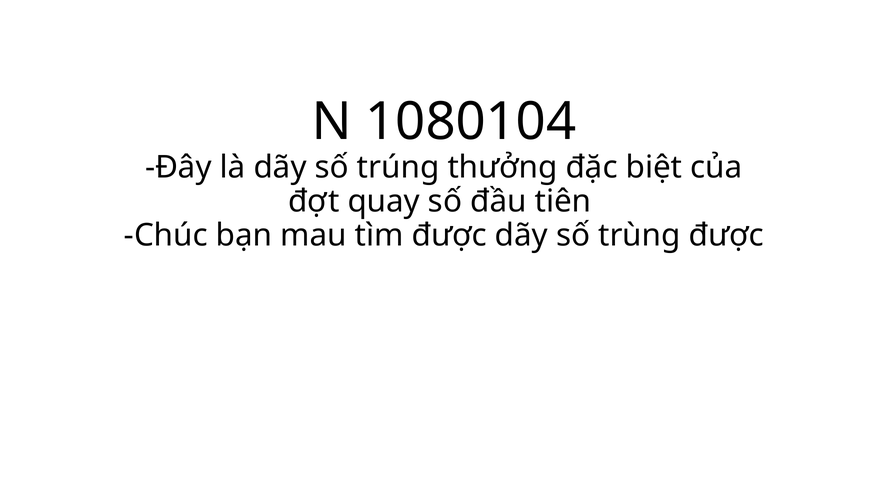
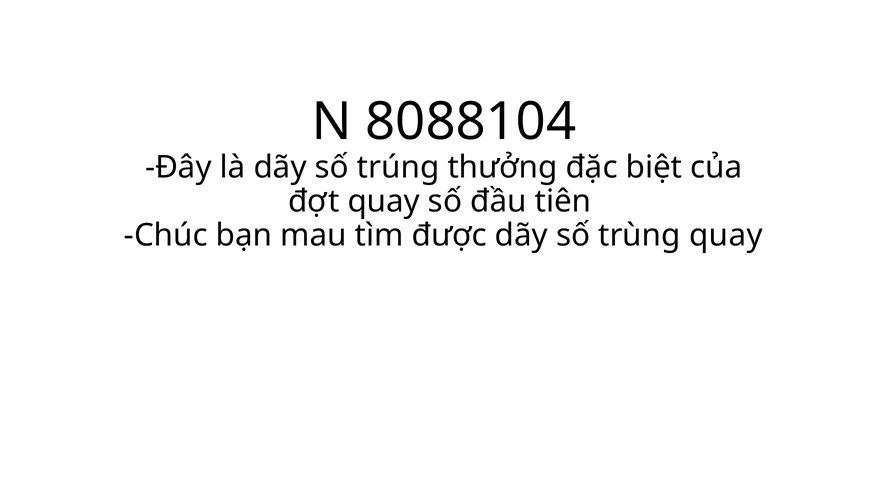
1080104: 1080104 -> 8088104
trùng được: được -> quay
